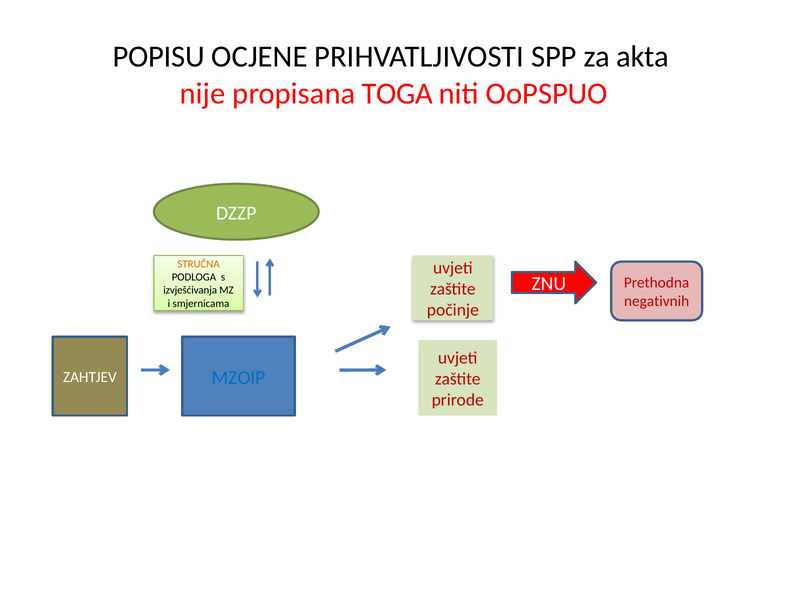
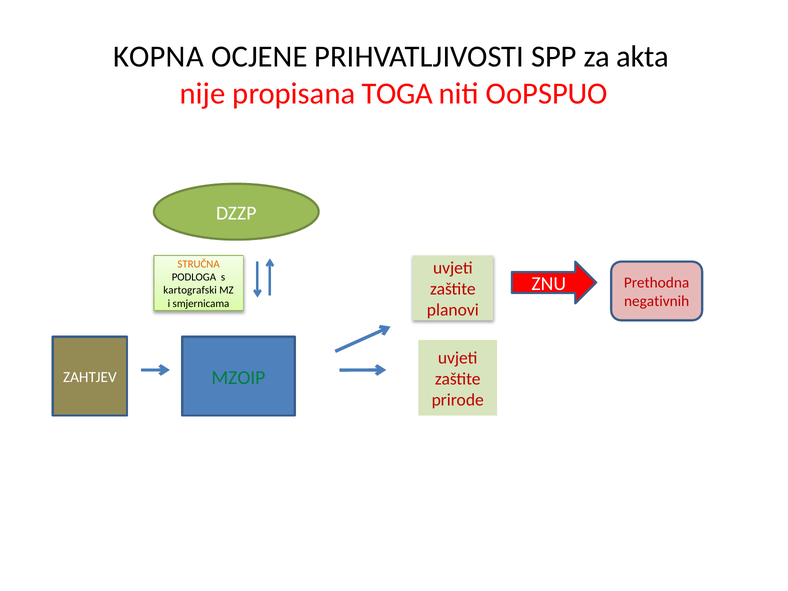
POPISU: POPISU -> KOPNA
izvješćivanja: izvješćivanja -> kartografski
počinje: počinje -> planovi
MZOIP colour: blue -> green
